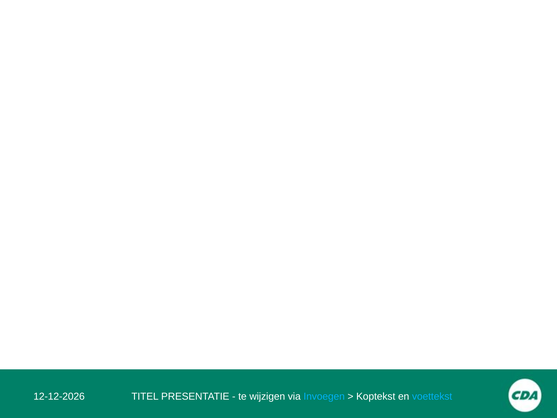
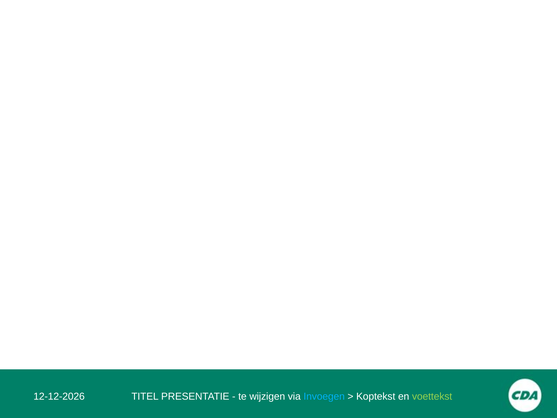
voettekst colour: light blue -> light green
